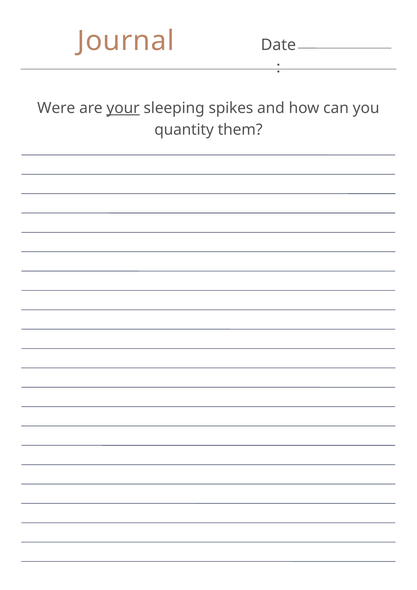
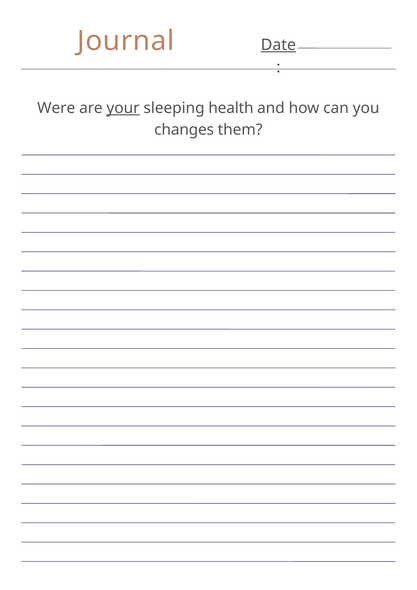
Date underline: none -> present
spikes: spikes -> health
quantity: quantity -> changes
